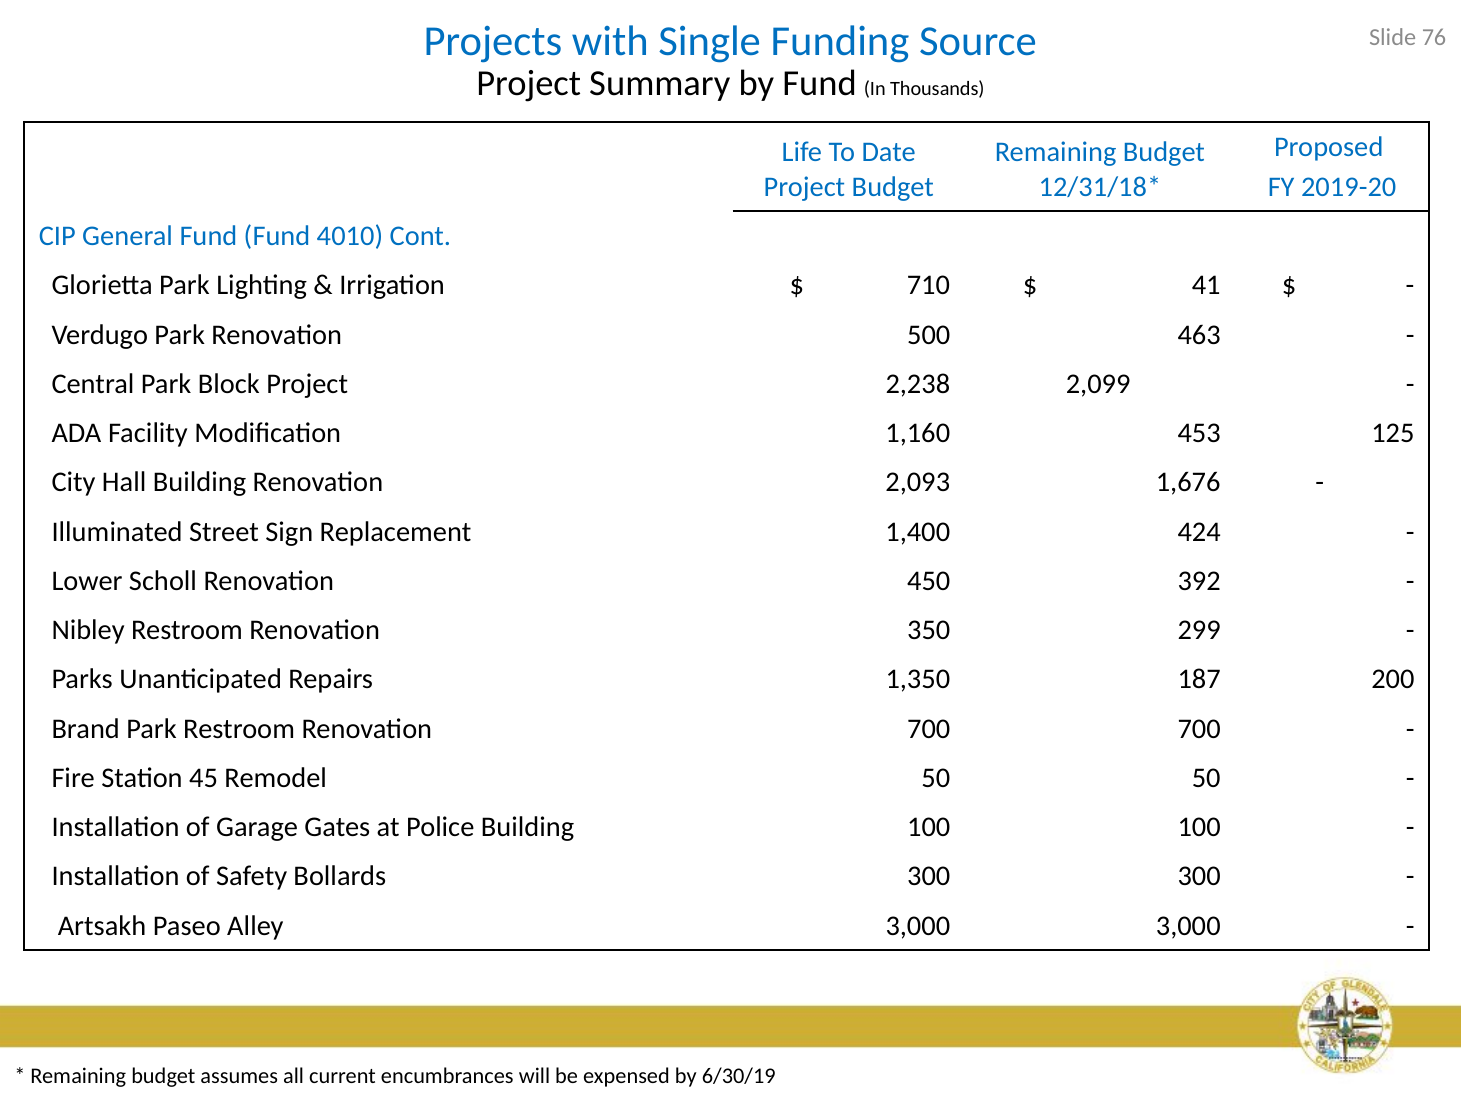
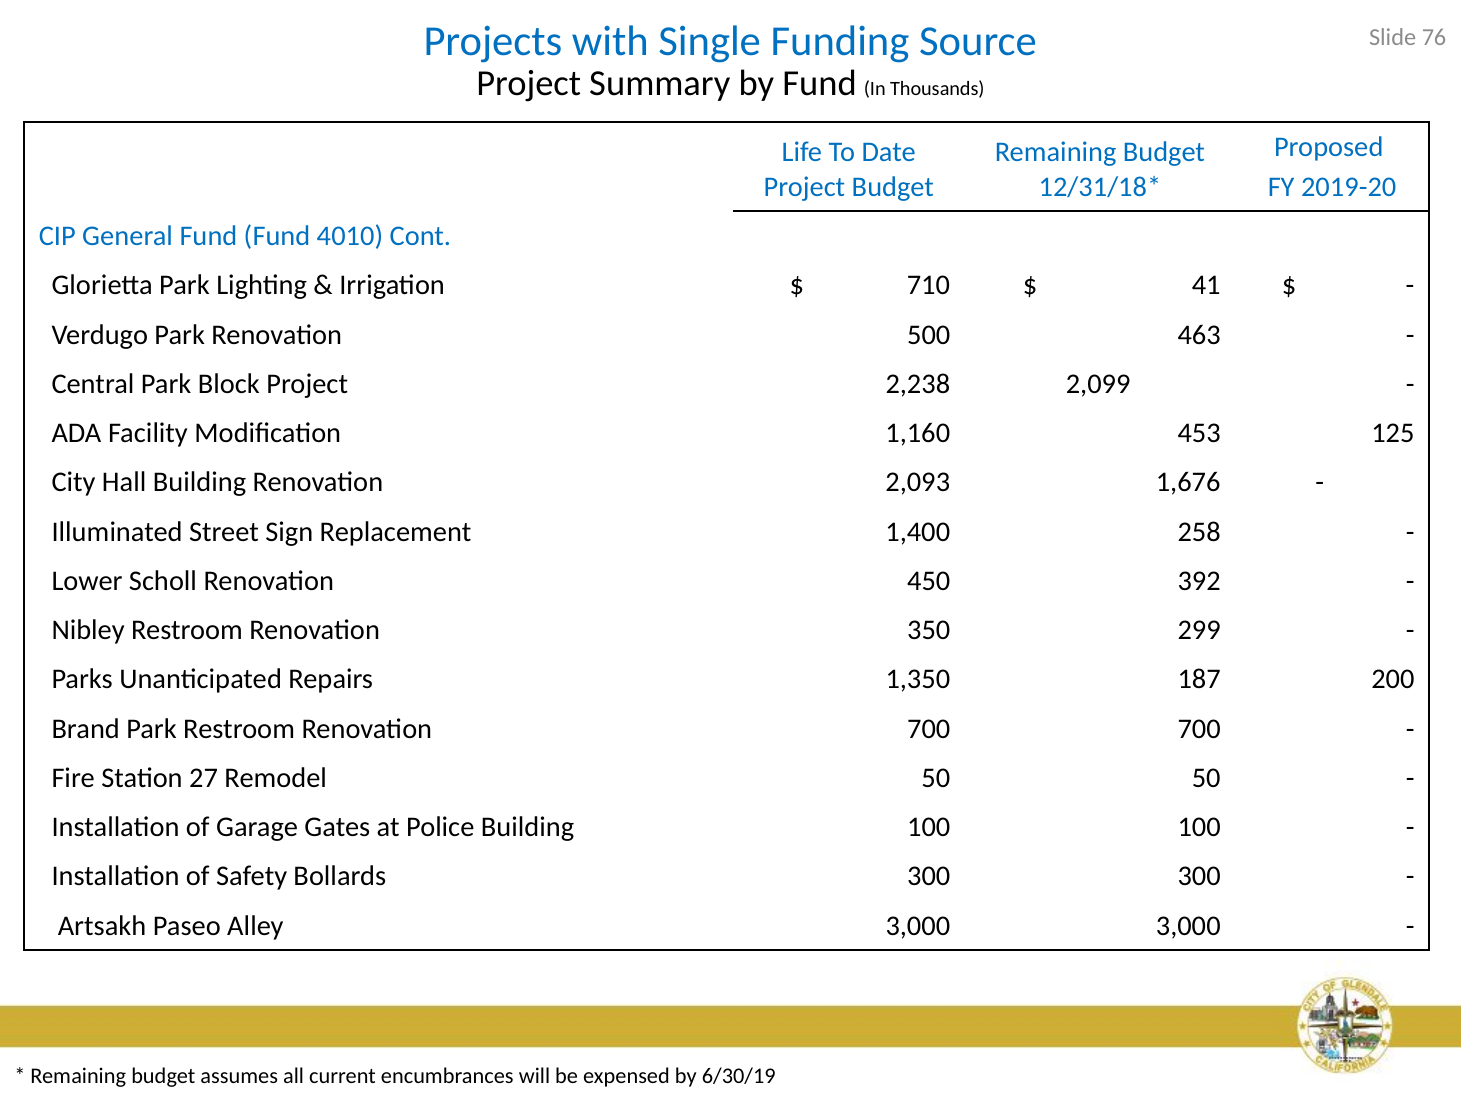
424: 424 -> 258
45: 45 -> 27
